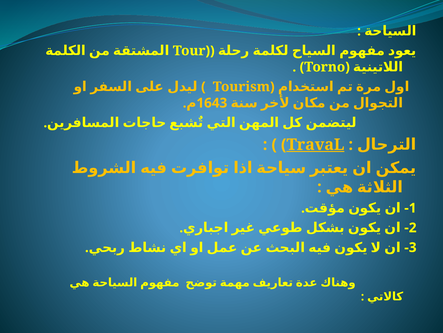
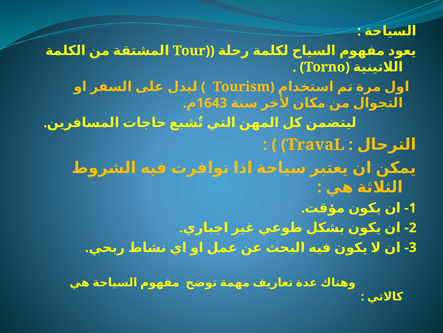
TravaL underline: present -> none
